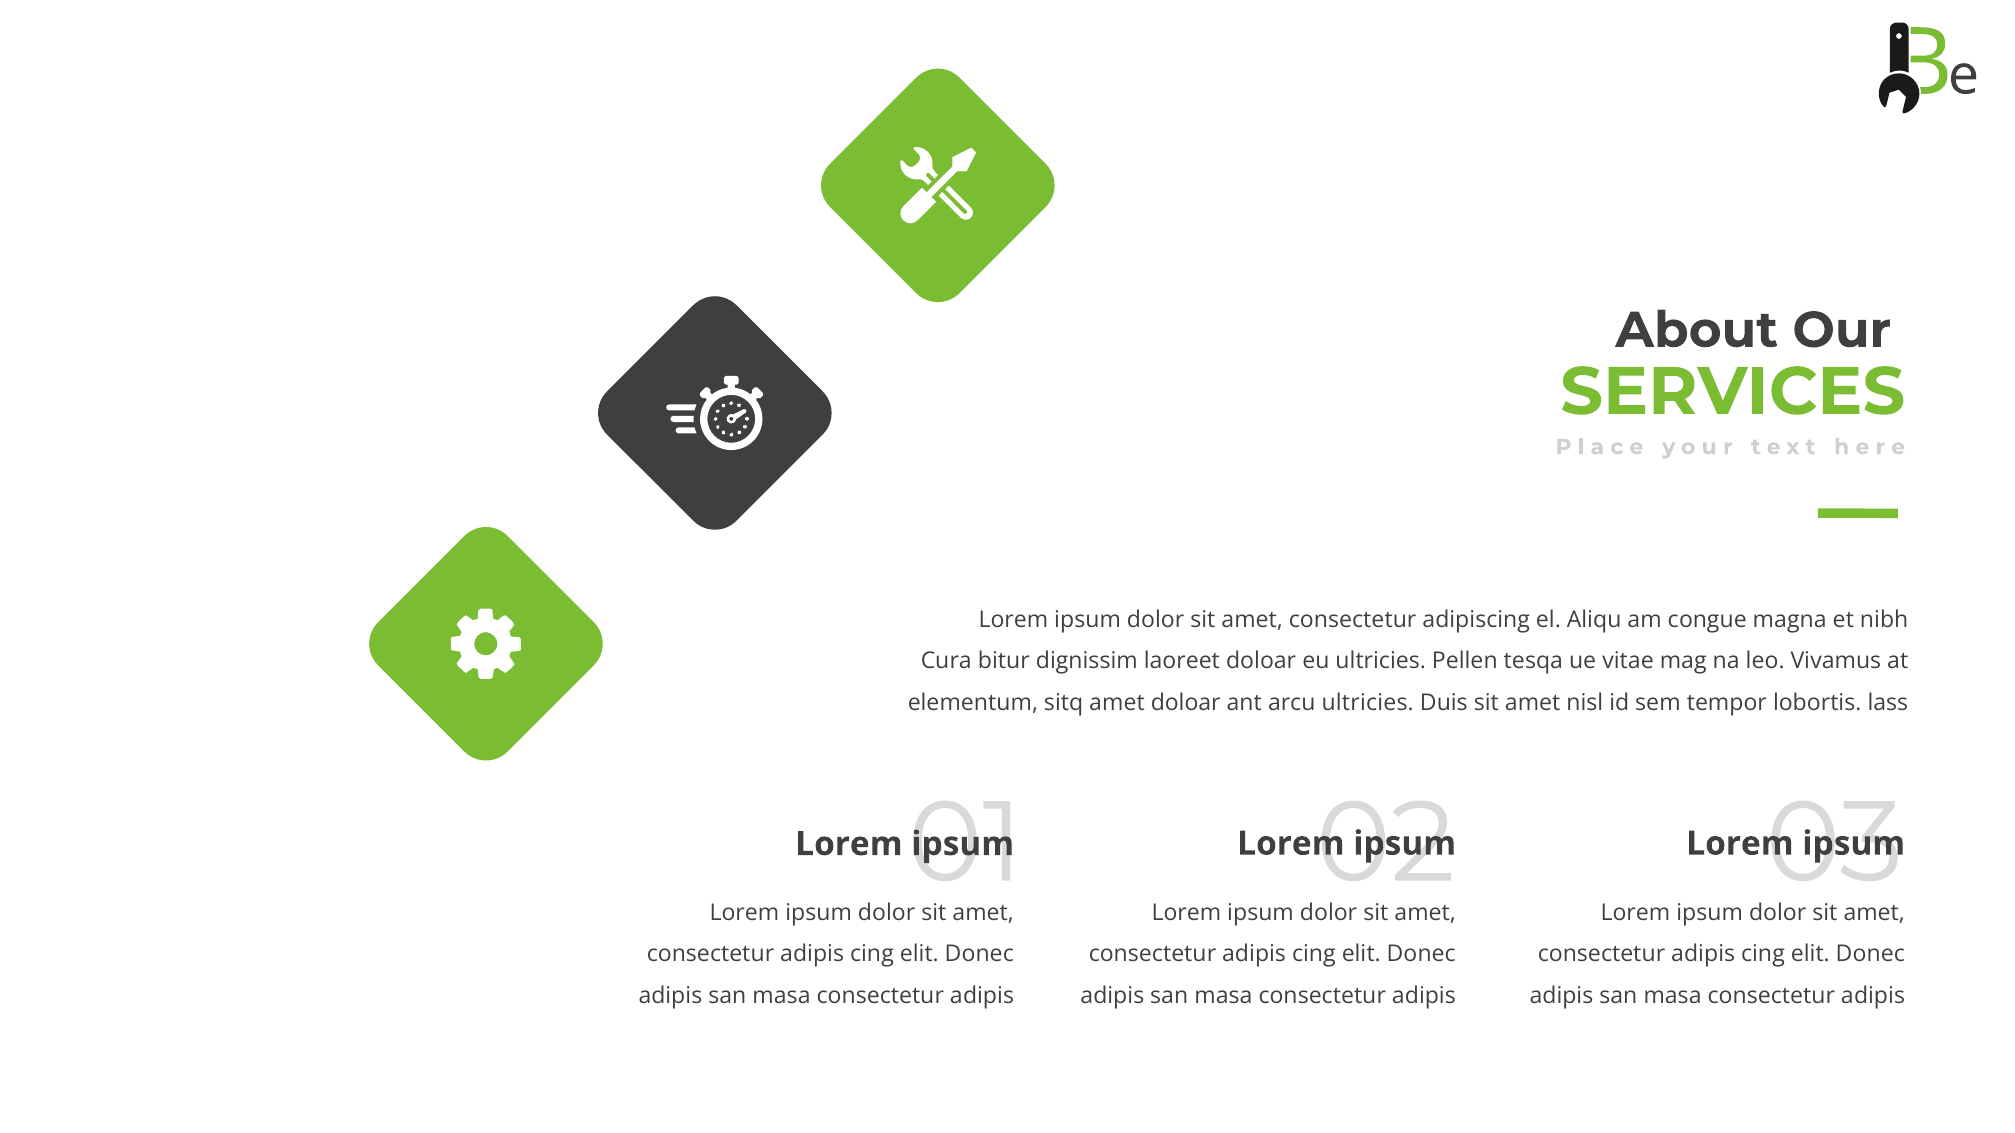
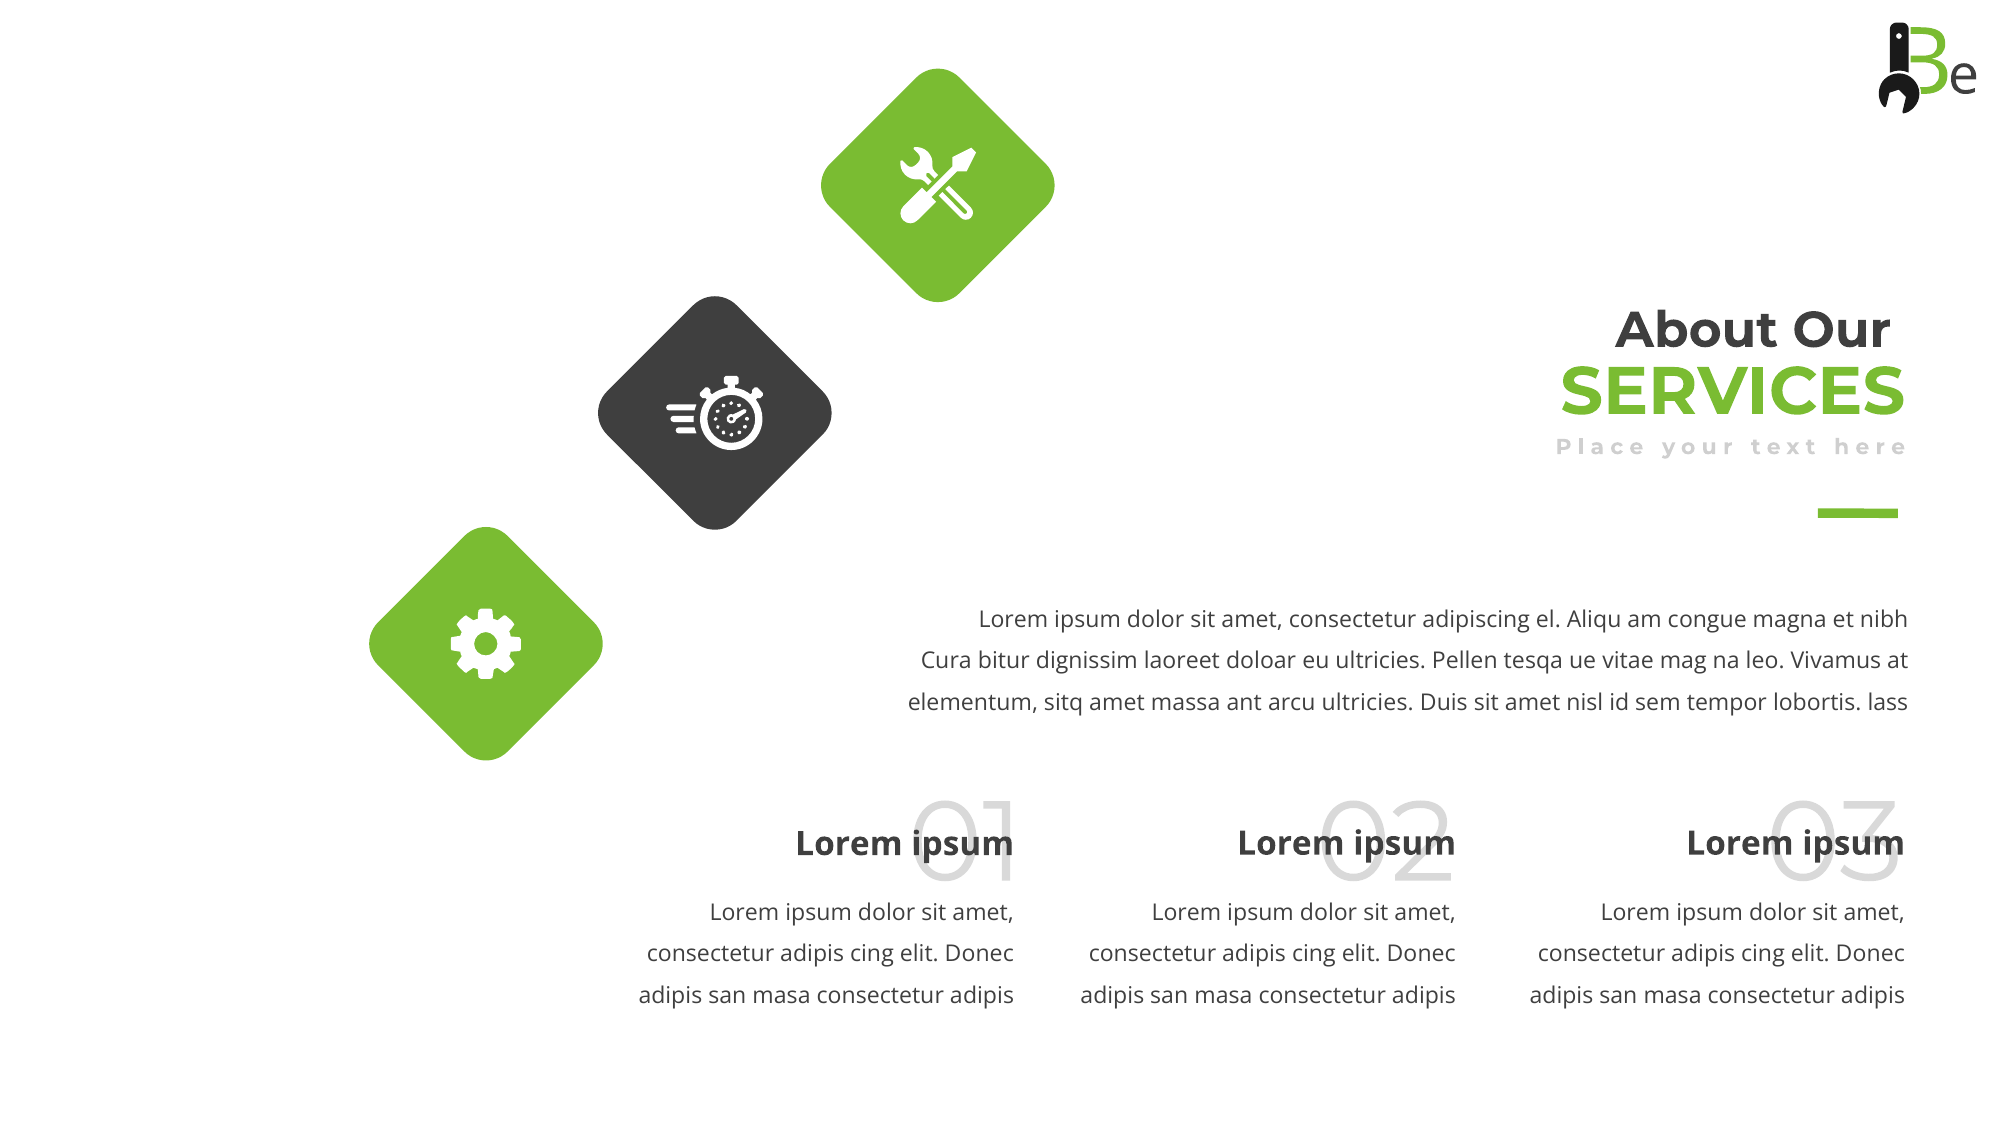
amet doloar: doloar -> massa
